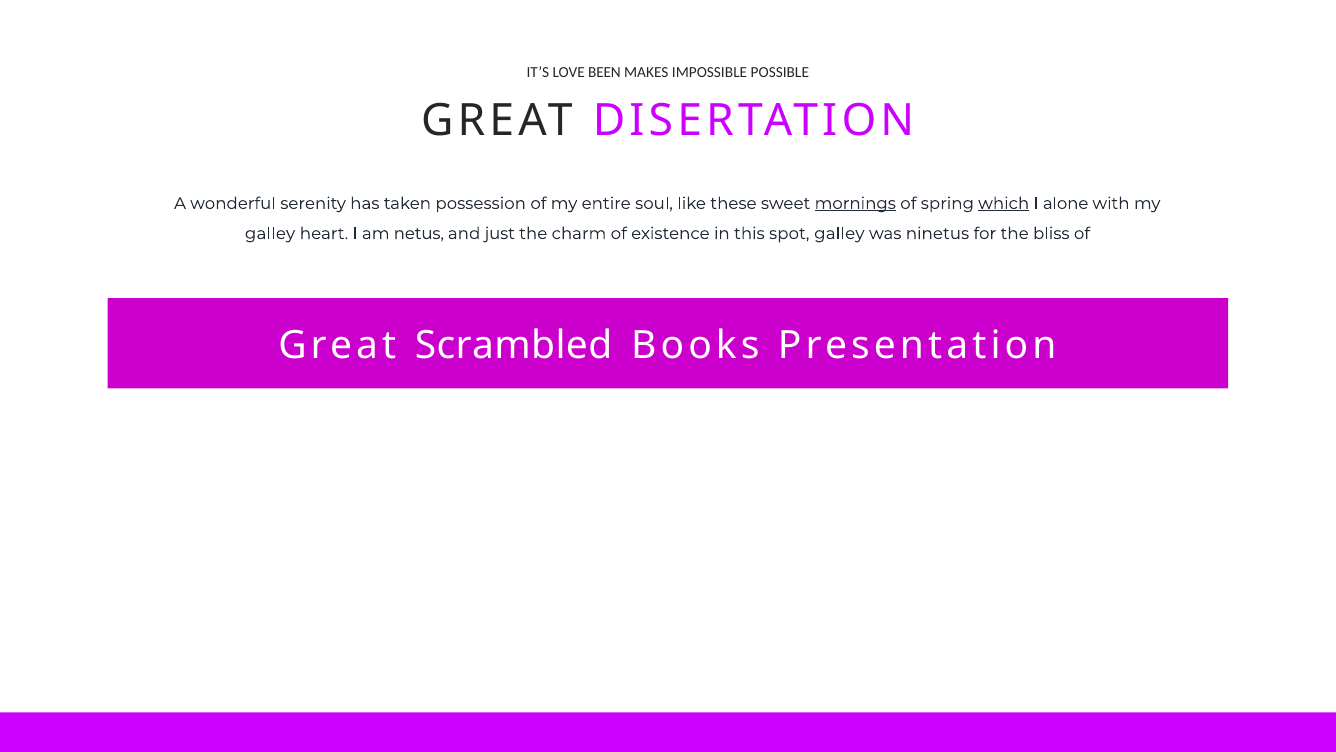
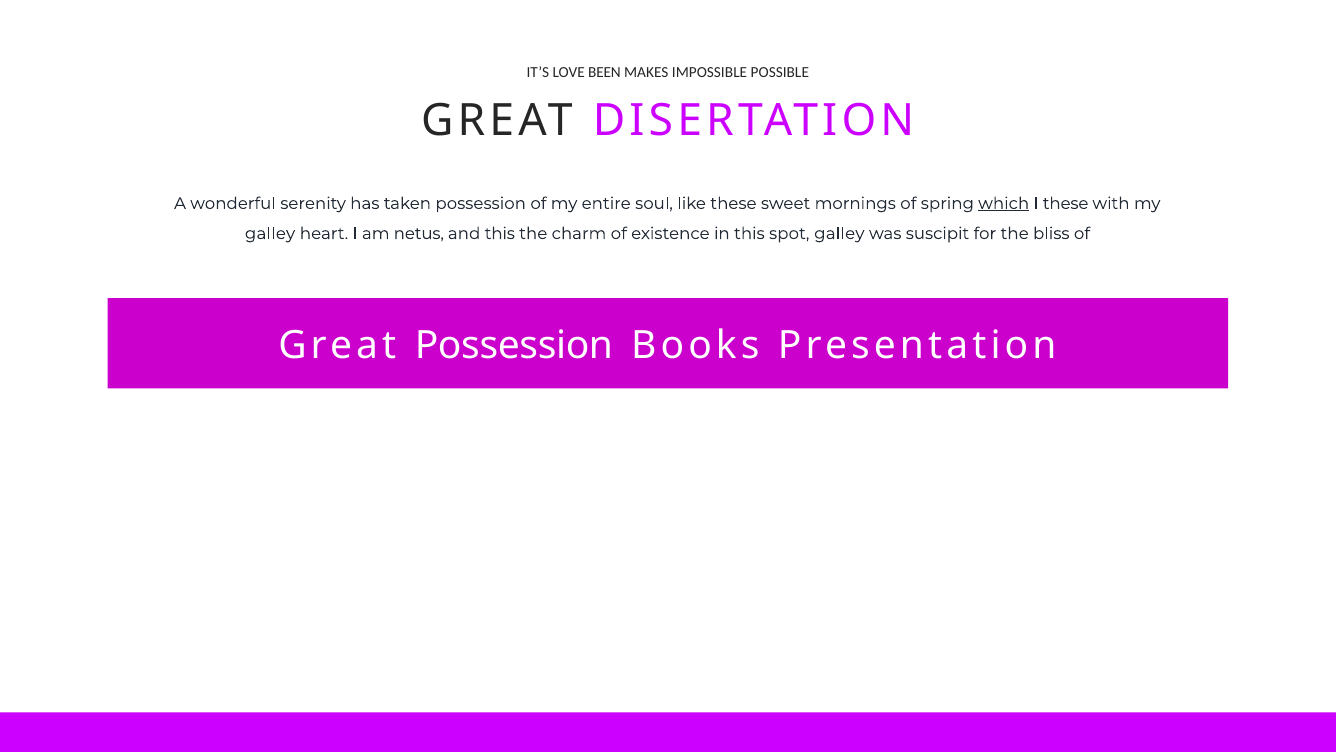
mornings underline: present -> none
I alone: alone -> these
and just: just -> this
ninetus: ninetus -> suscipit
Great Scrambled: Scrambled -> Possession
